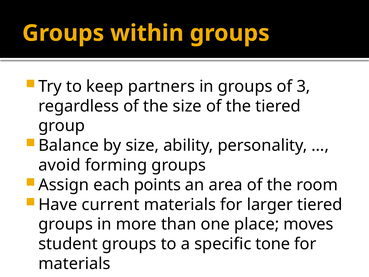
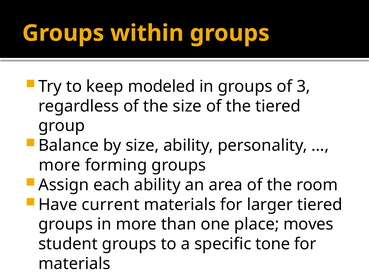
partners: partners -> modeled
avoid at (60, 165): avoid -> more
each points: points -> ability
